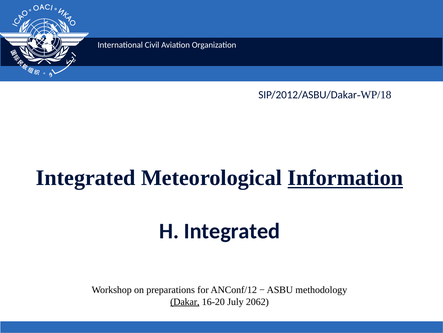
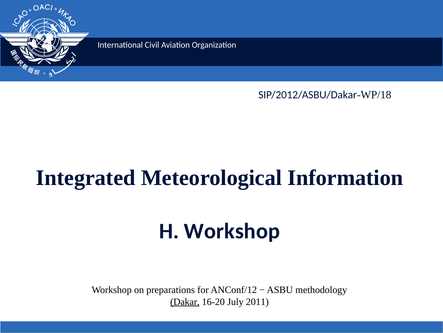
Information underline: present -> none
H Integrated: Integrated -> Workshop
2062: 2062 -> 2011
